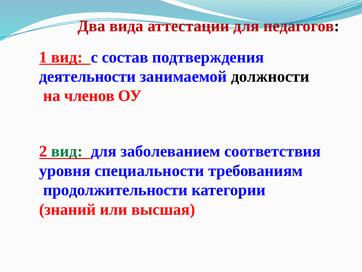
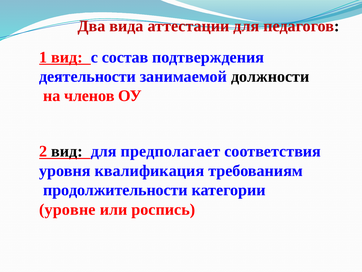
вид at (67, 151) colour: green -> black
заболеванием: заболеванием -> предполагает
специальности: специальности -> квалификация
знаний: знаний -> уровне
высшая: высшая -> роспись
